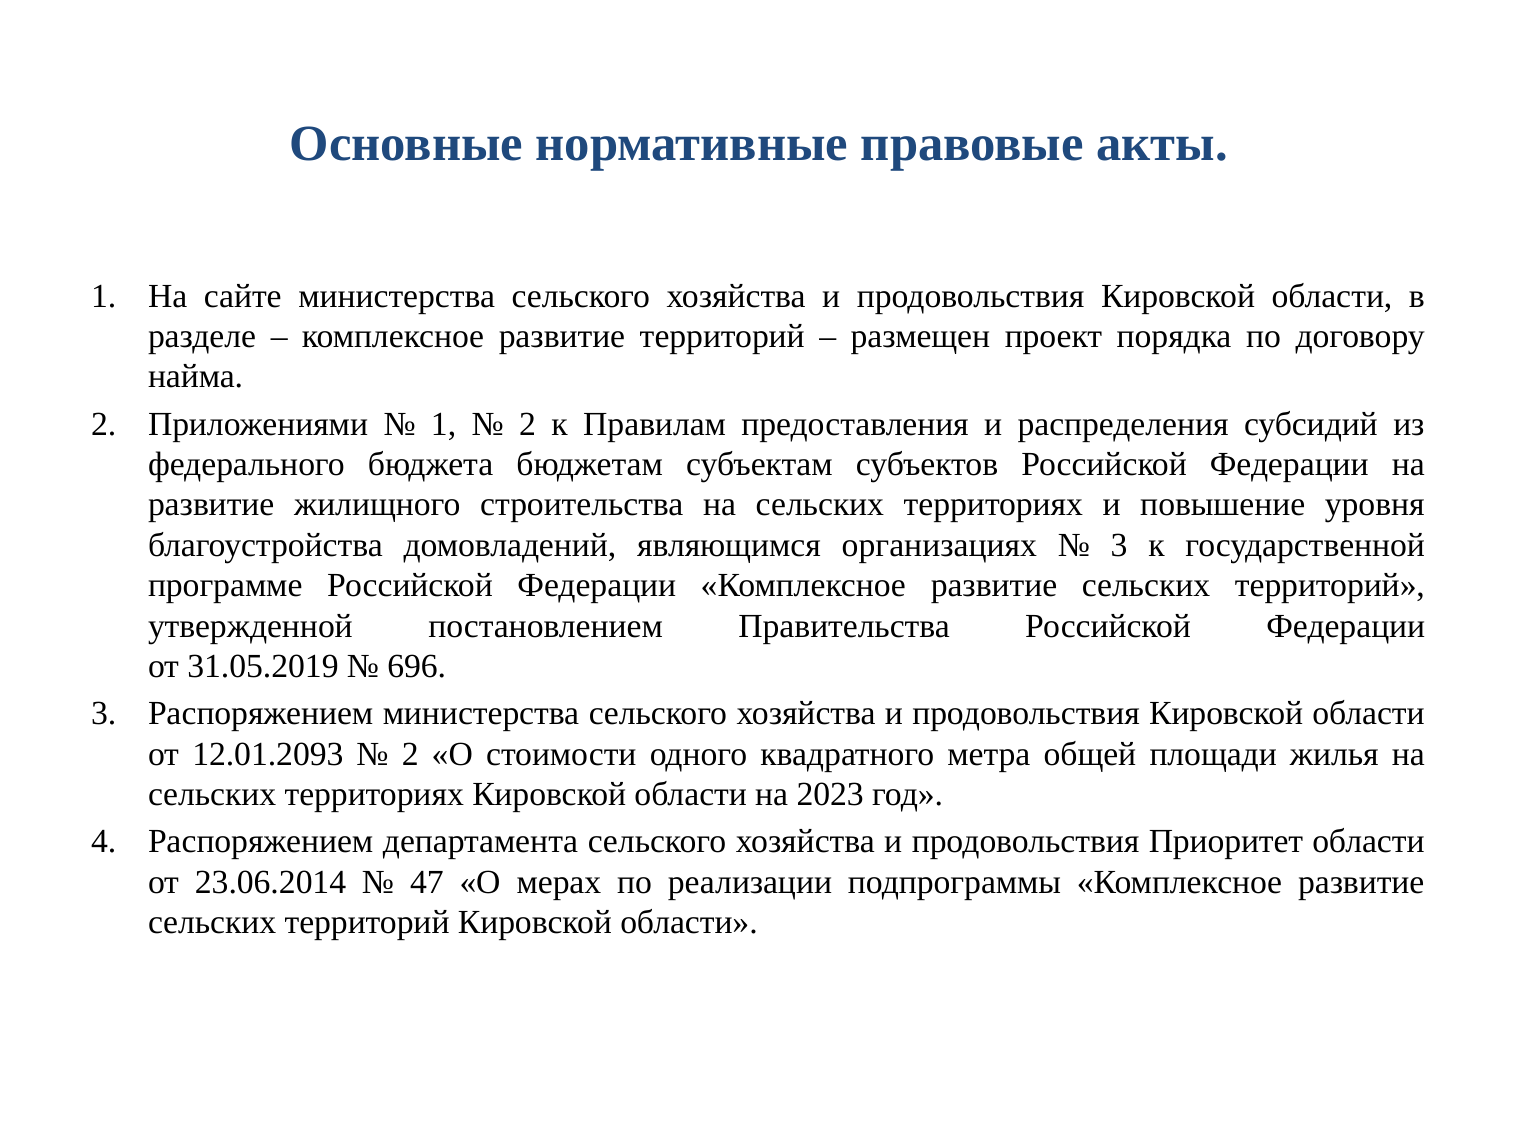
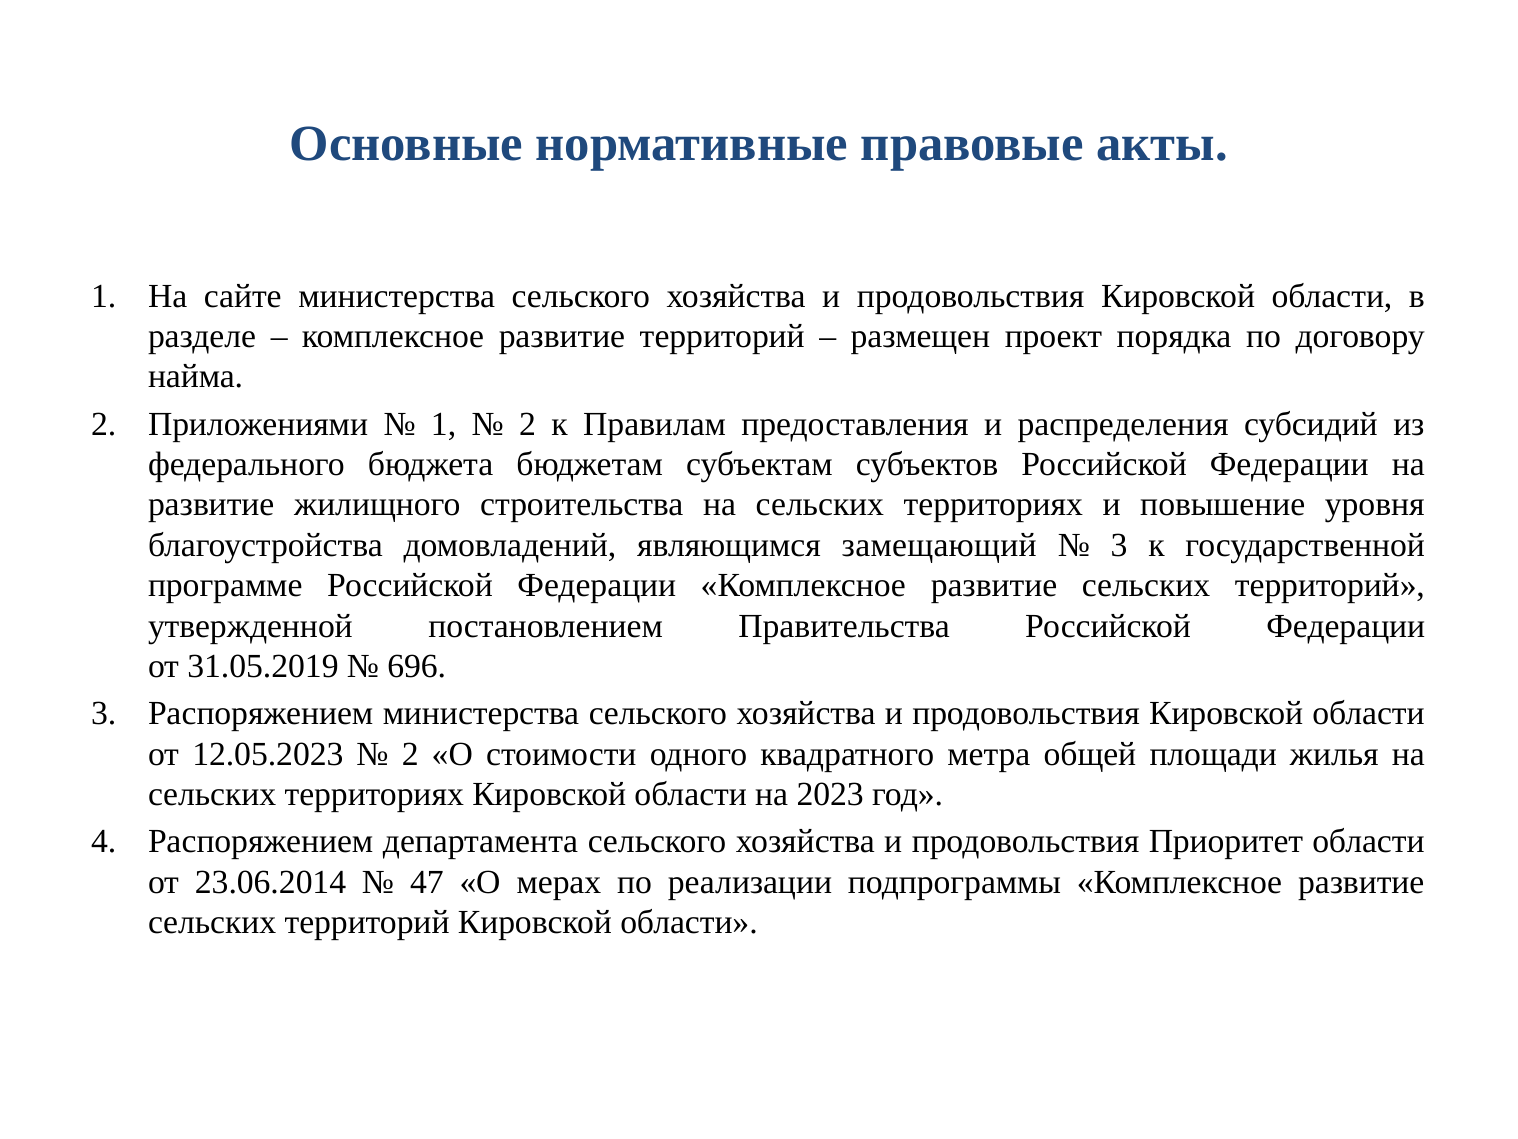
организациях: организациях -> замещающий
12.01.2093: 12.01.2093 -> 12.05.2023
